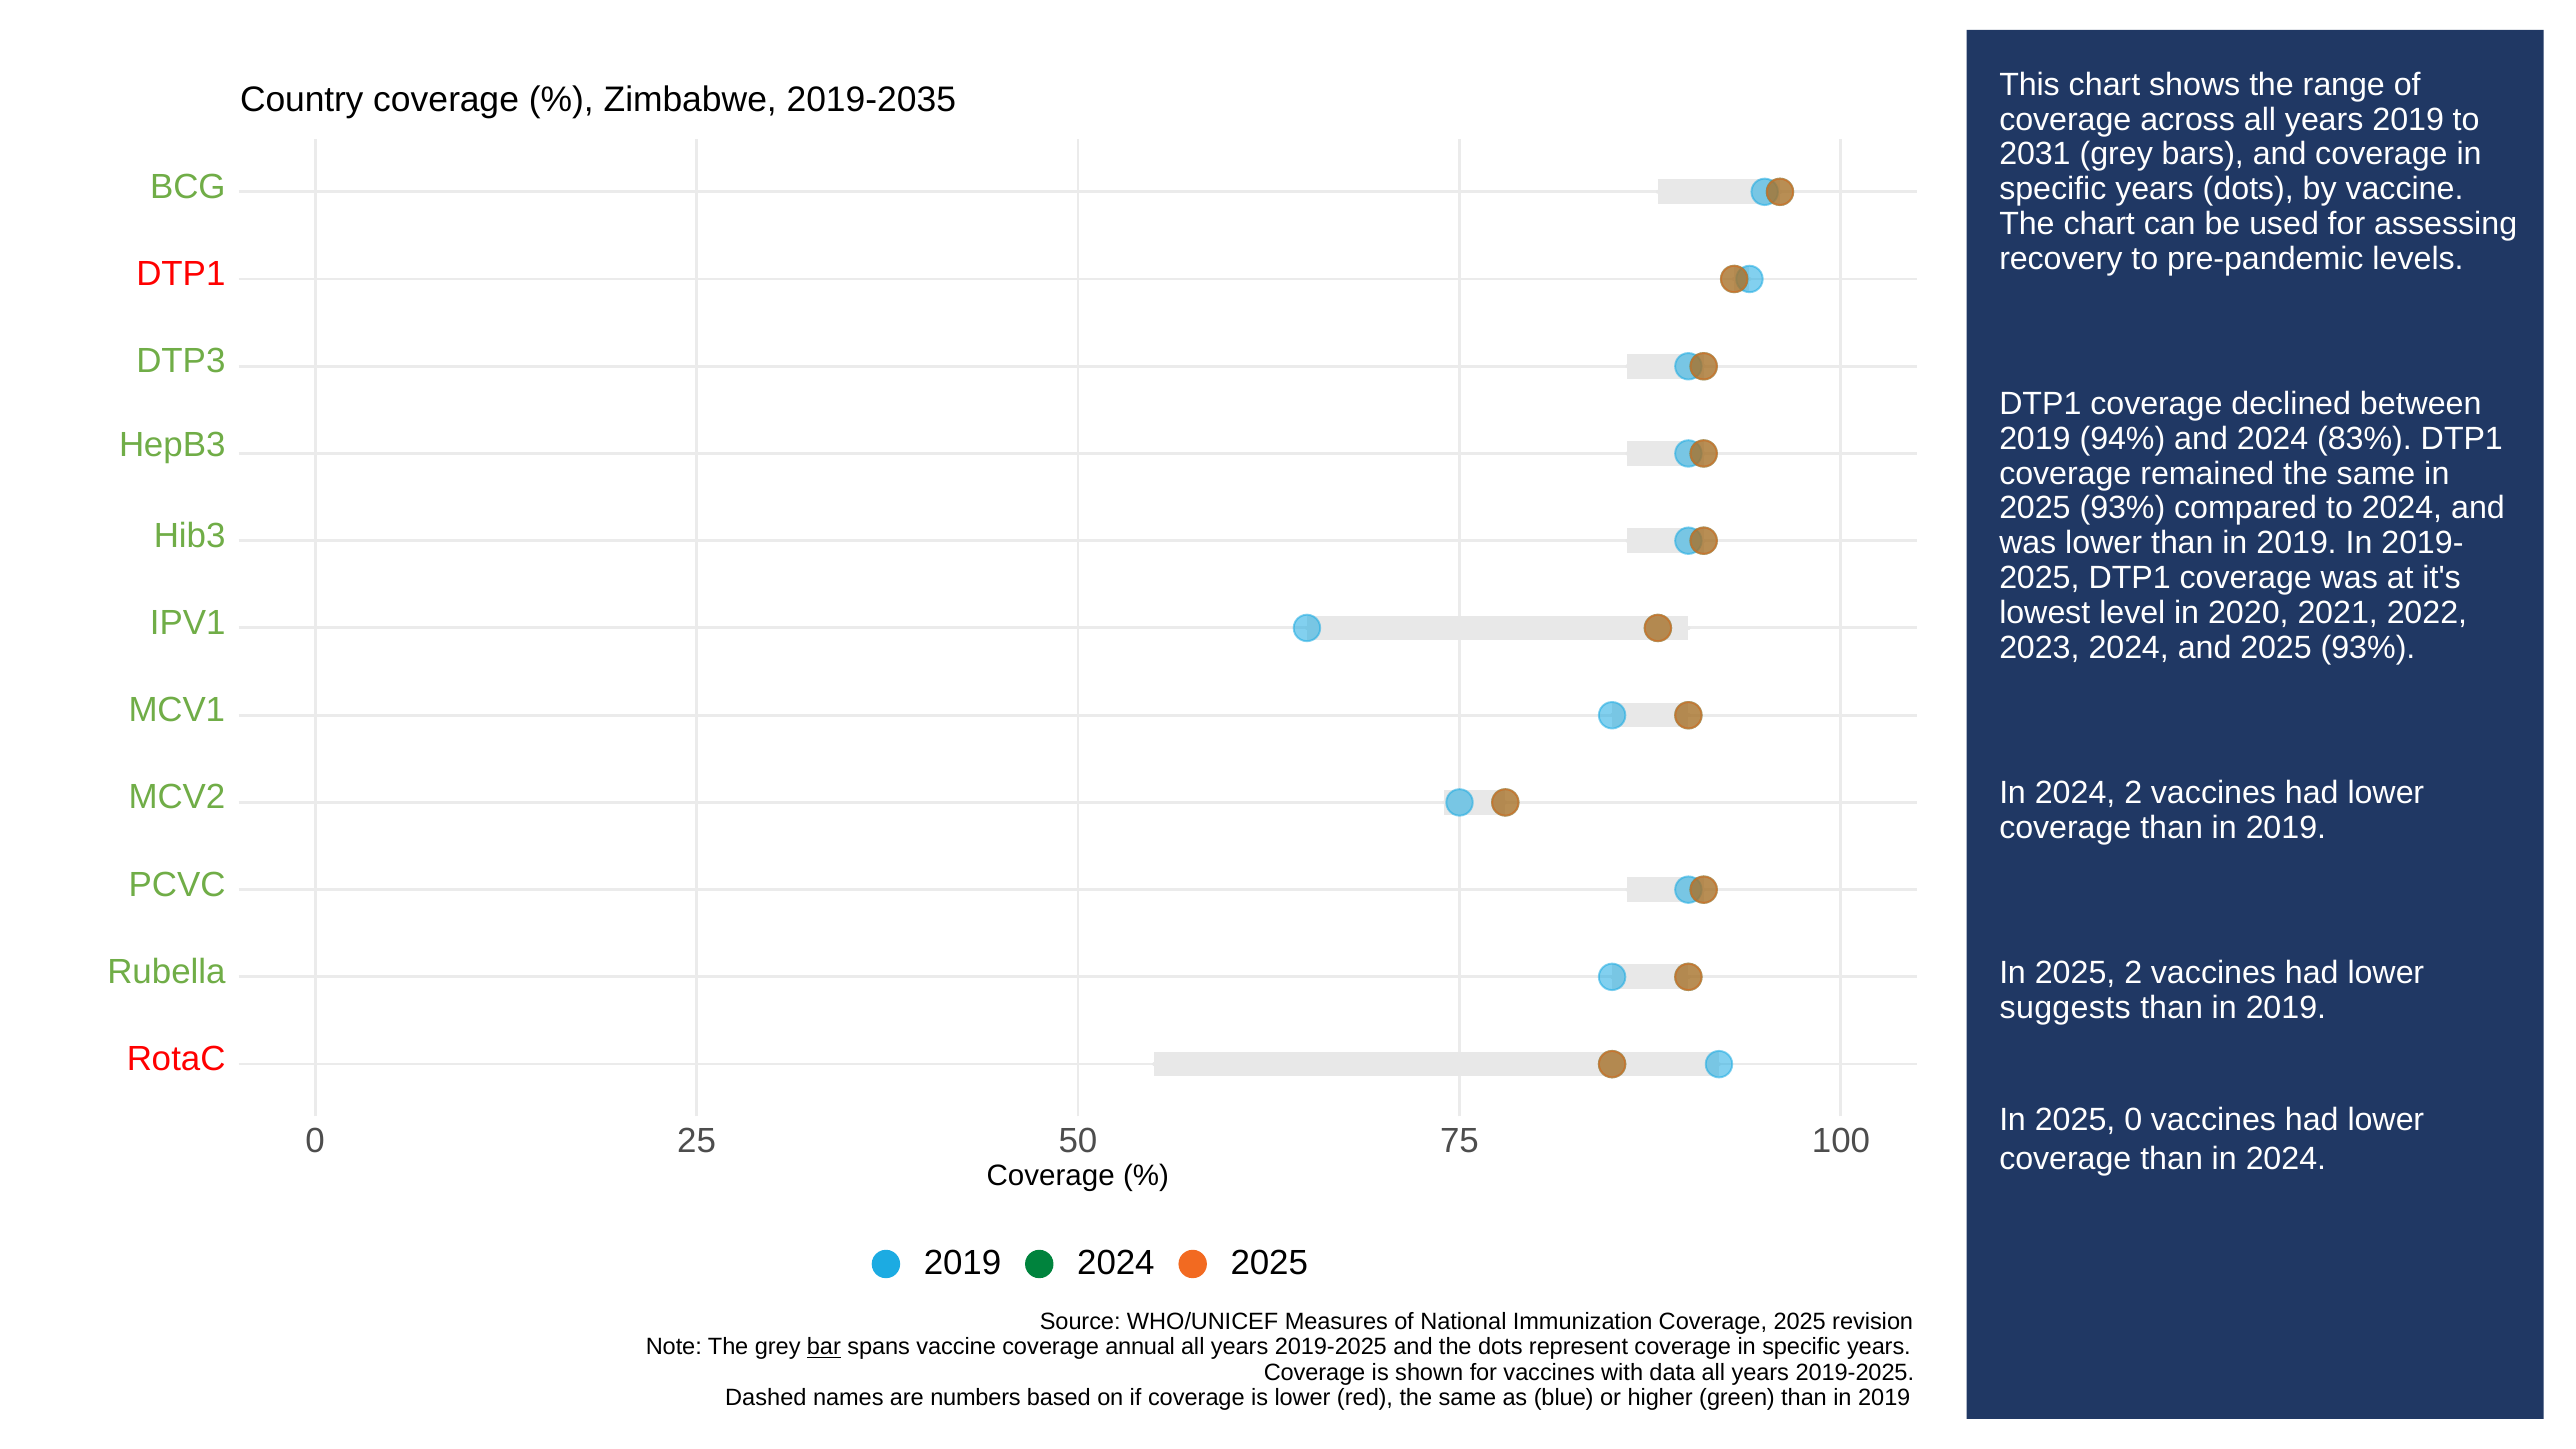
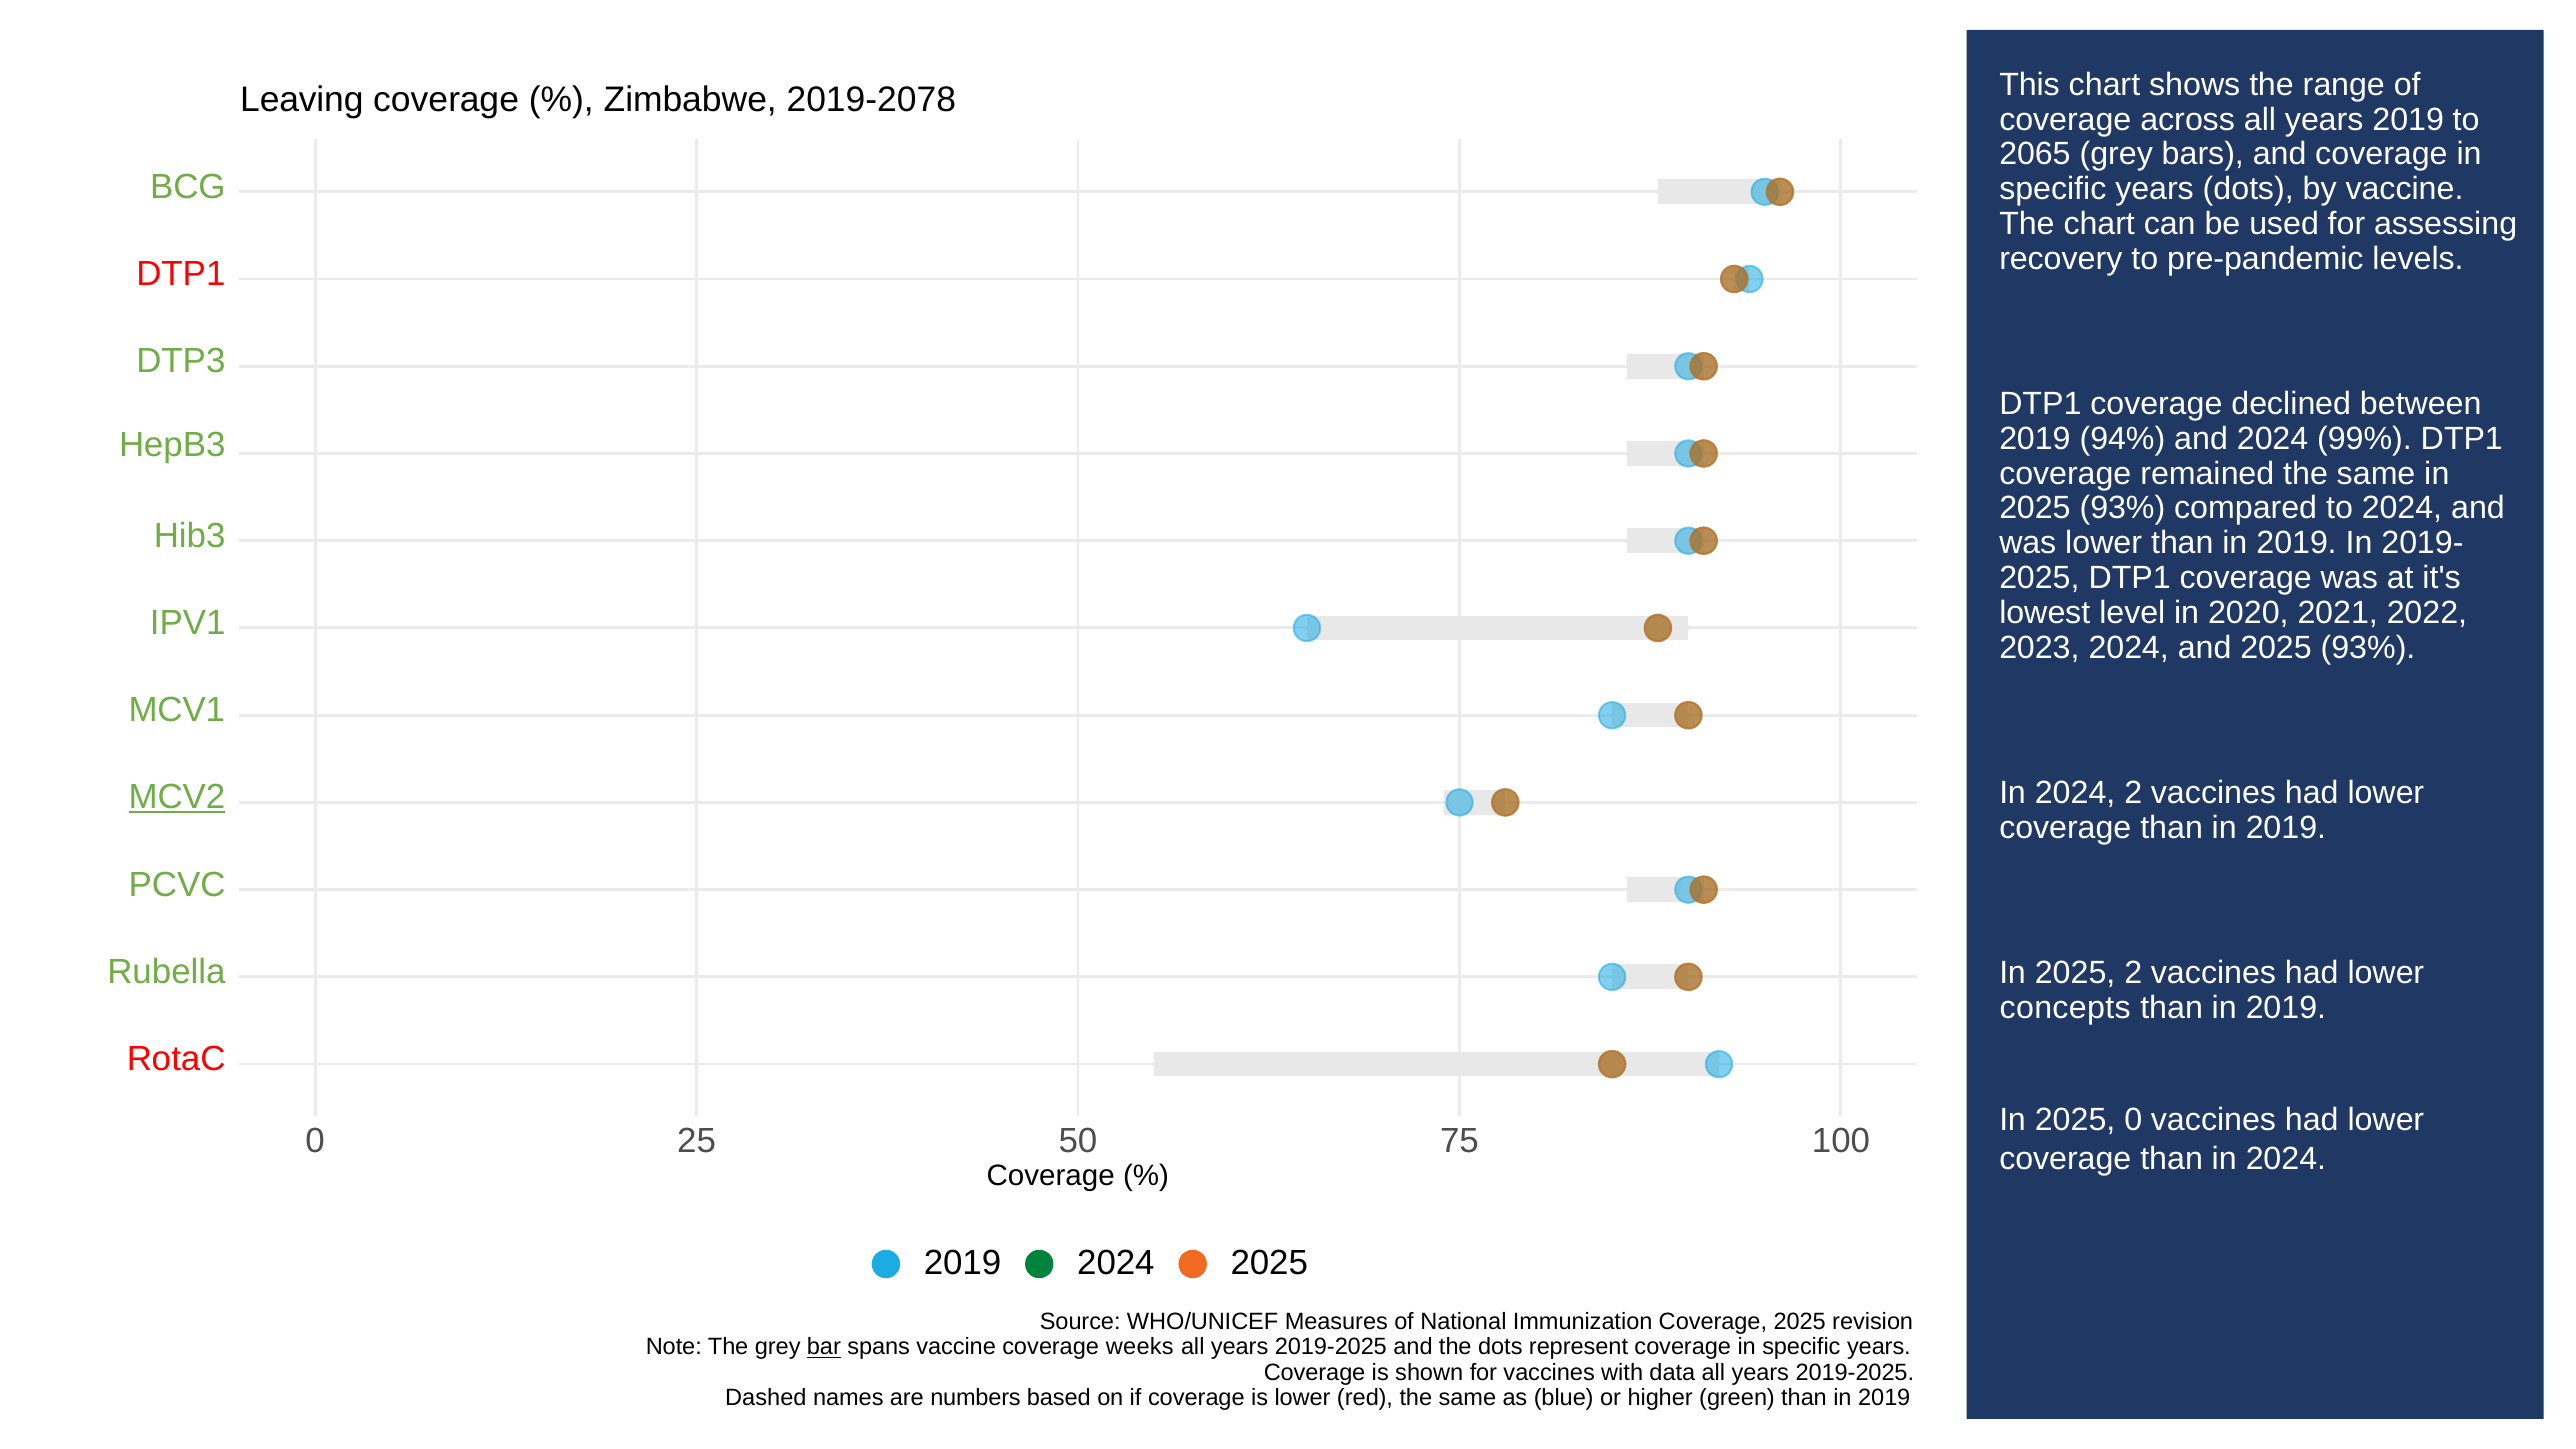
Country: Country -> Leaving
2019-2035: 2019-2035 -> 2019-2078
2031: 2031 -> 2065
83%: 83% -> 99%
MCV2 underline: none -> present
suggests: suggests -> concepts
annual: annual -> weeks
